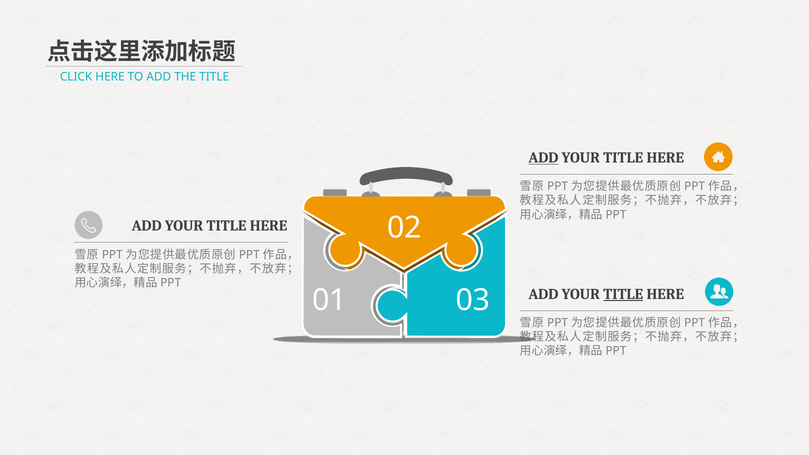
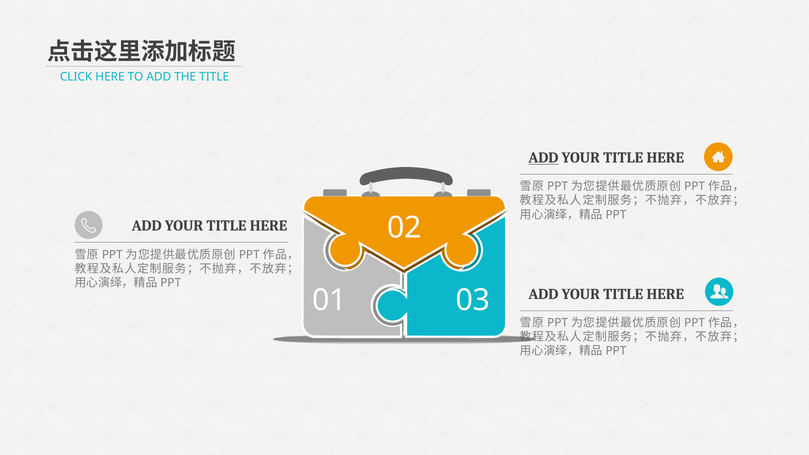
TITLE at (623, 294) underline: present -> none
